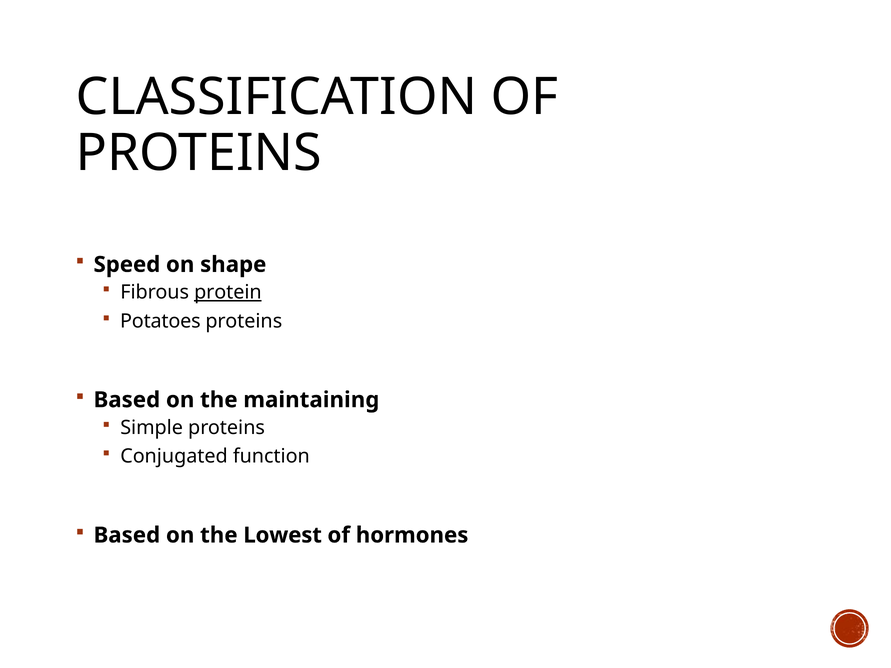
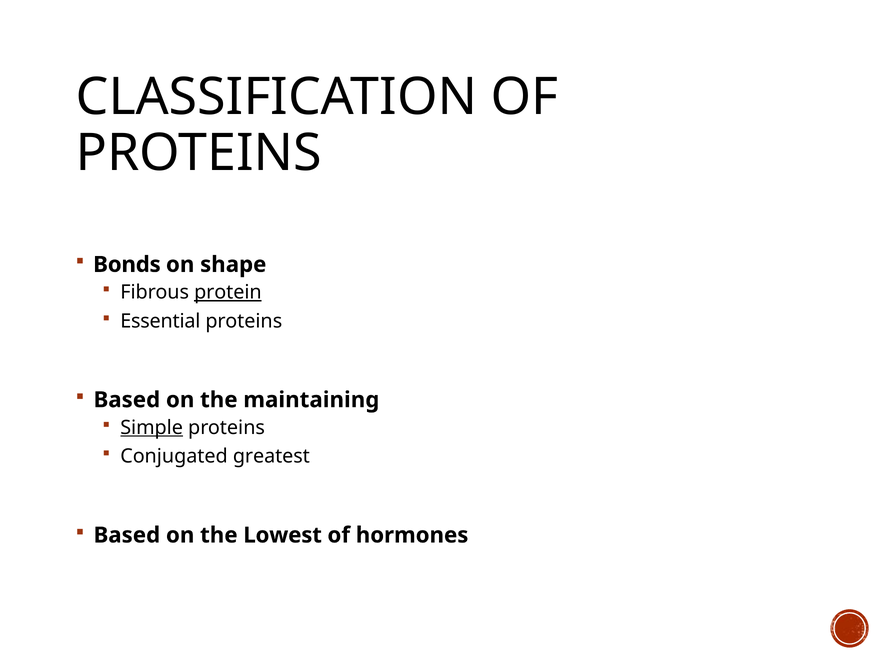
Speed: Speed -> Bonds
Potatoes: Potatoes -> Essential
Simple underline: none -> present
function: function -> greatest
